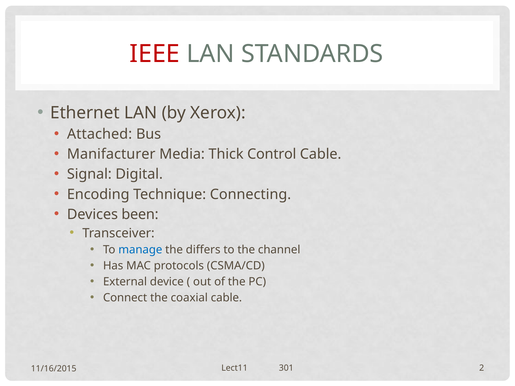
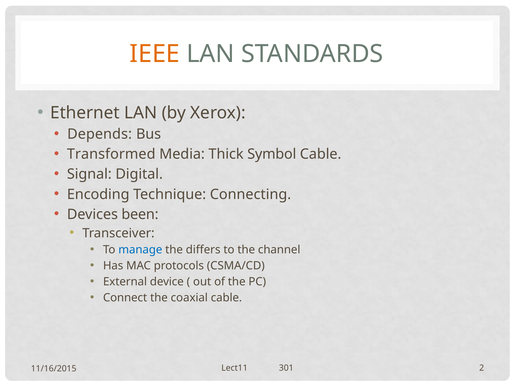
IEEE colour: red -> orange
Attached: Attached -> Depends
Manifacturer: Manifacturer -> Transformed
Control: Control -> Symbol
